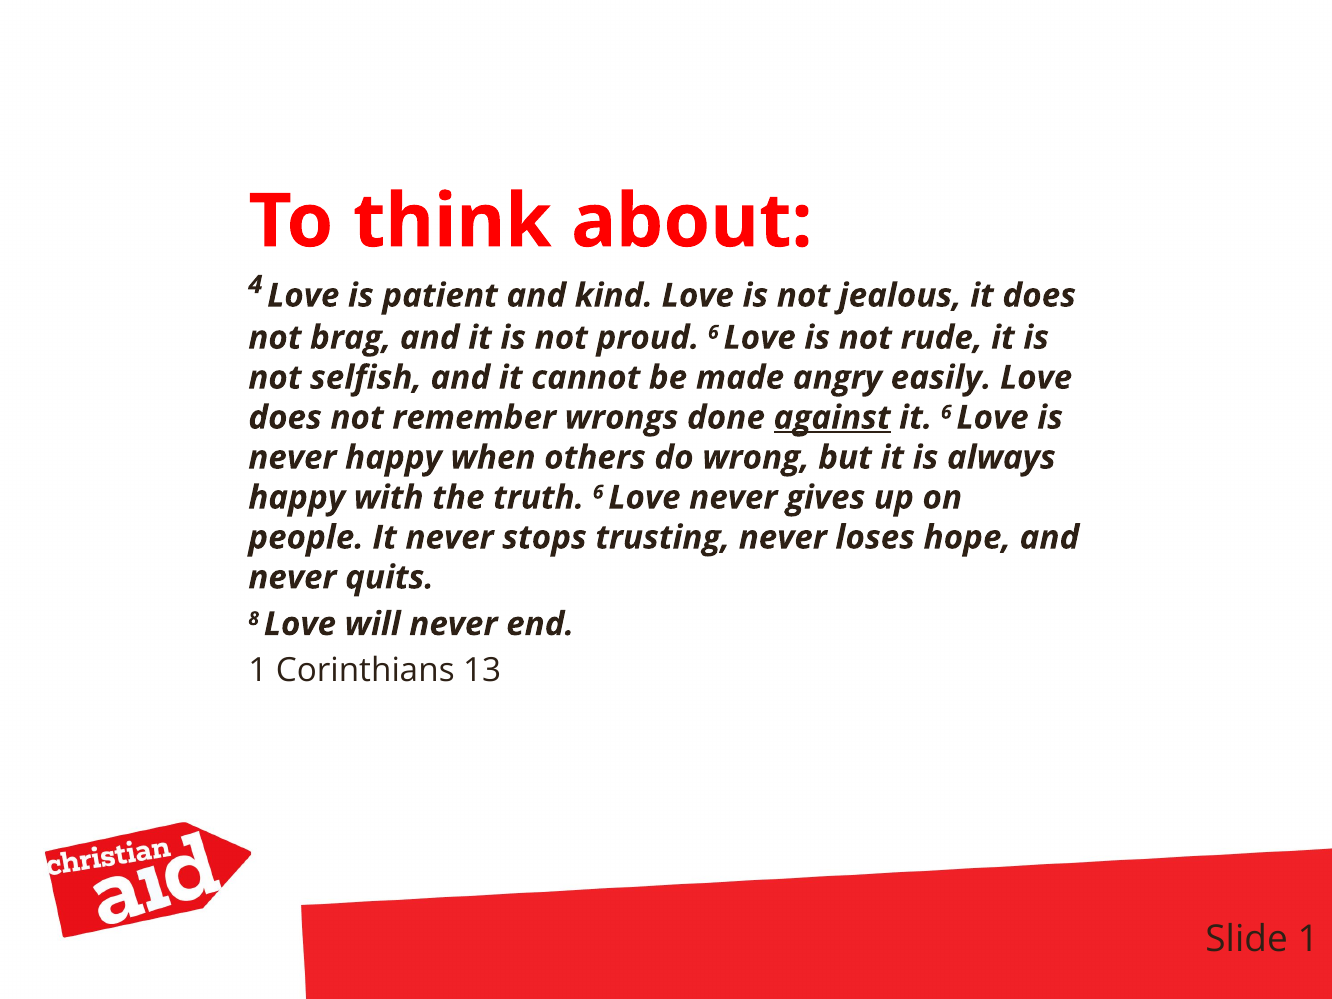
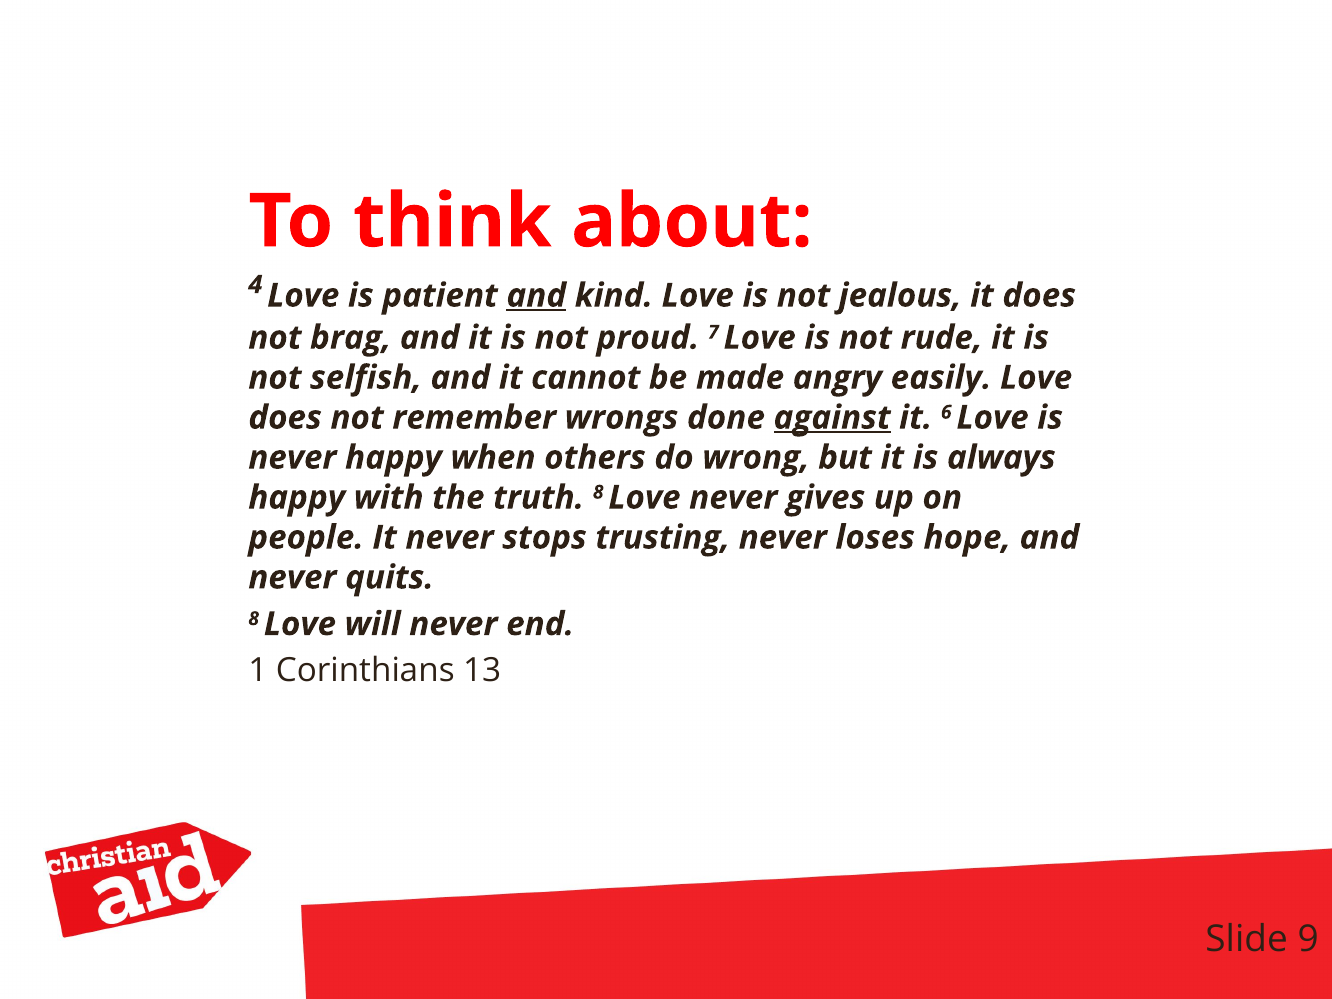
and at (536, 296) underline: none -> present
proud 6: 6 -> 7
truth 6: 6 -> 8
Slide 1: 1 -> 9
